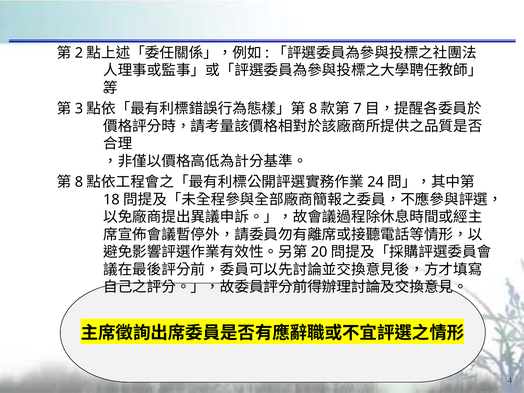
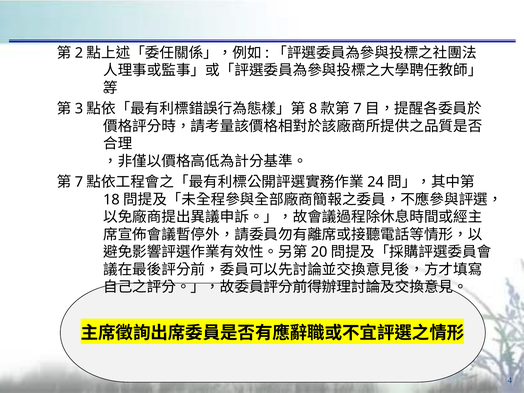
8 at (79, 182): 8 -> 7
